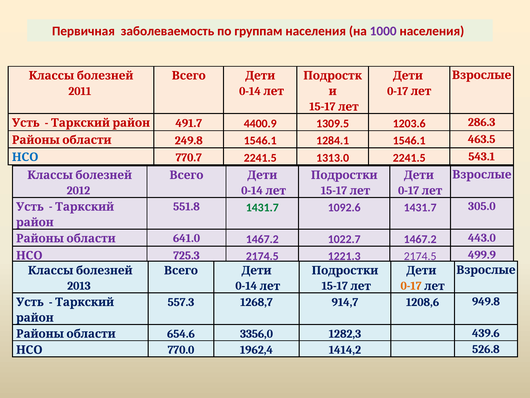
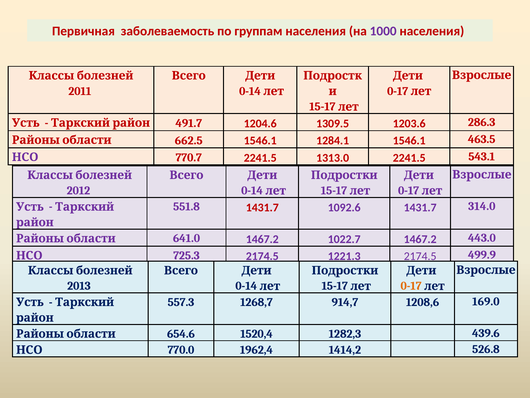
4400.9: 4400.9 -> 1204.6
249.8: 249.8 -> 662.5
НСО at (25, 157) colour: blue -> purple
1431.7 at (262, 207) colour: green -> red
305.0: 305.0 -> 314.0
949.8: 949.8 -> 169.0
3356,0: 3356,0 -> 1520,4
